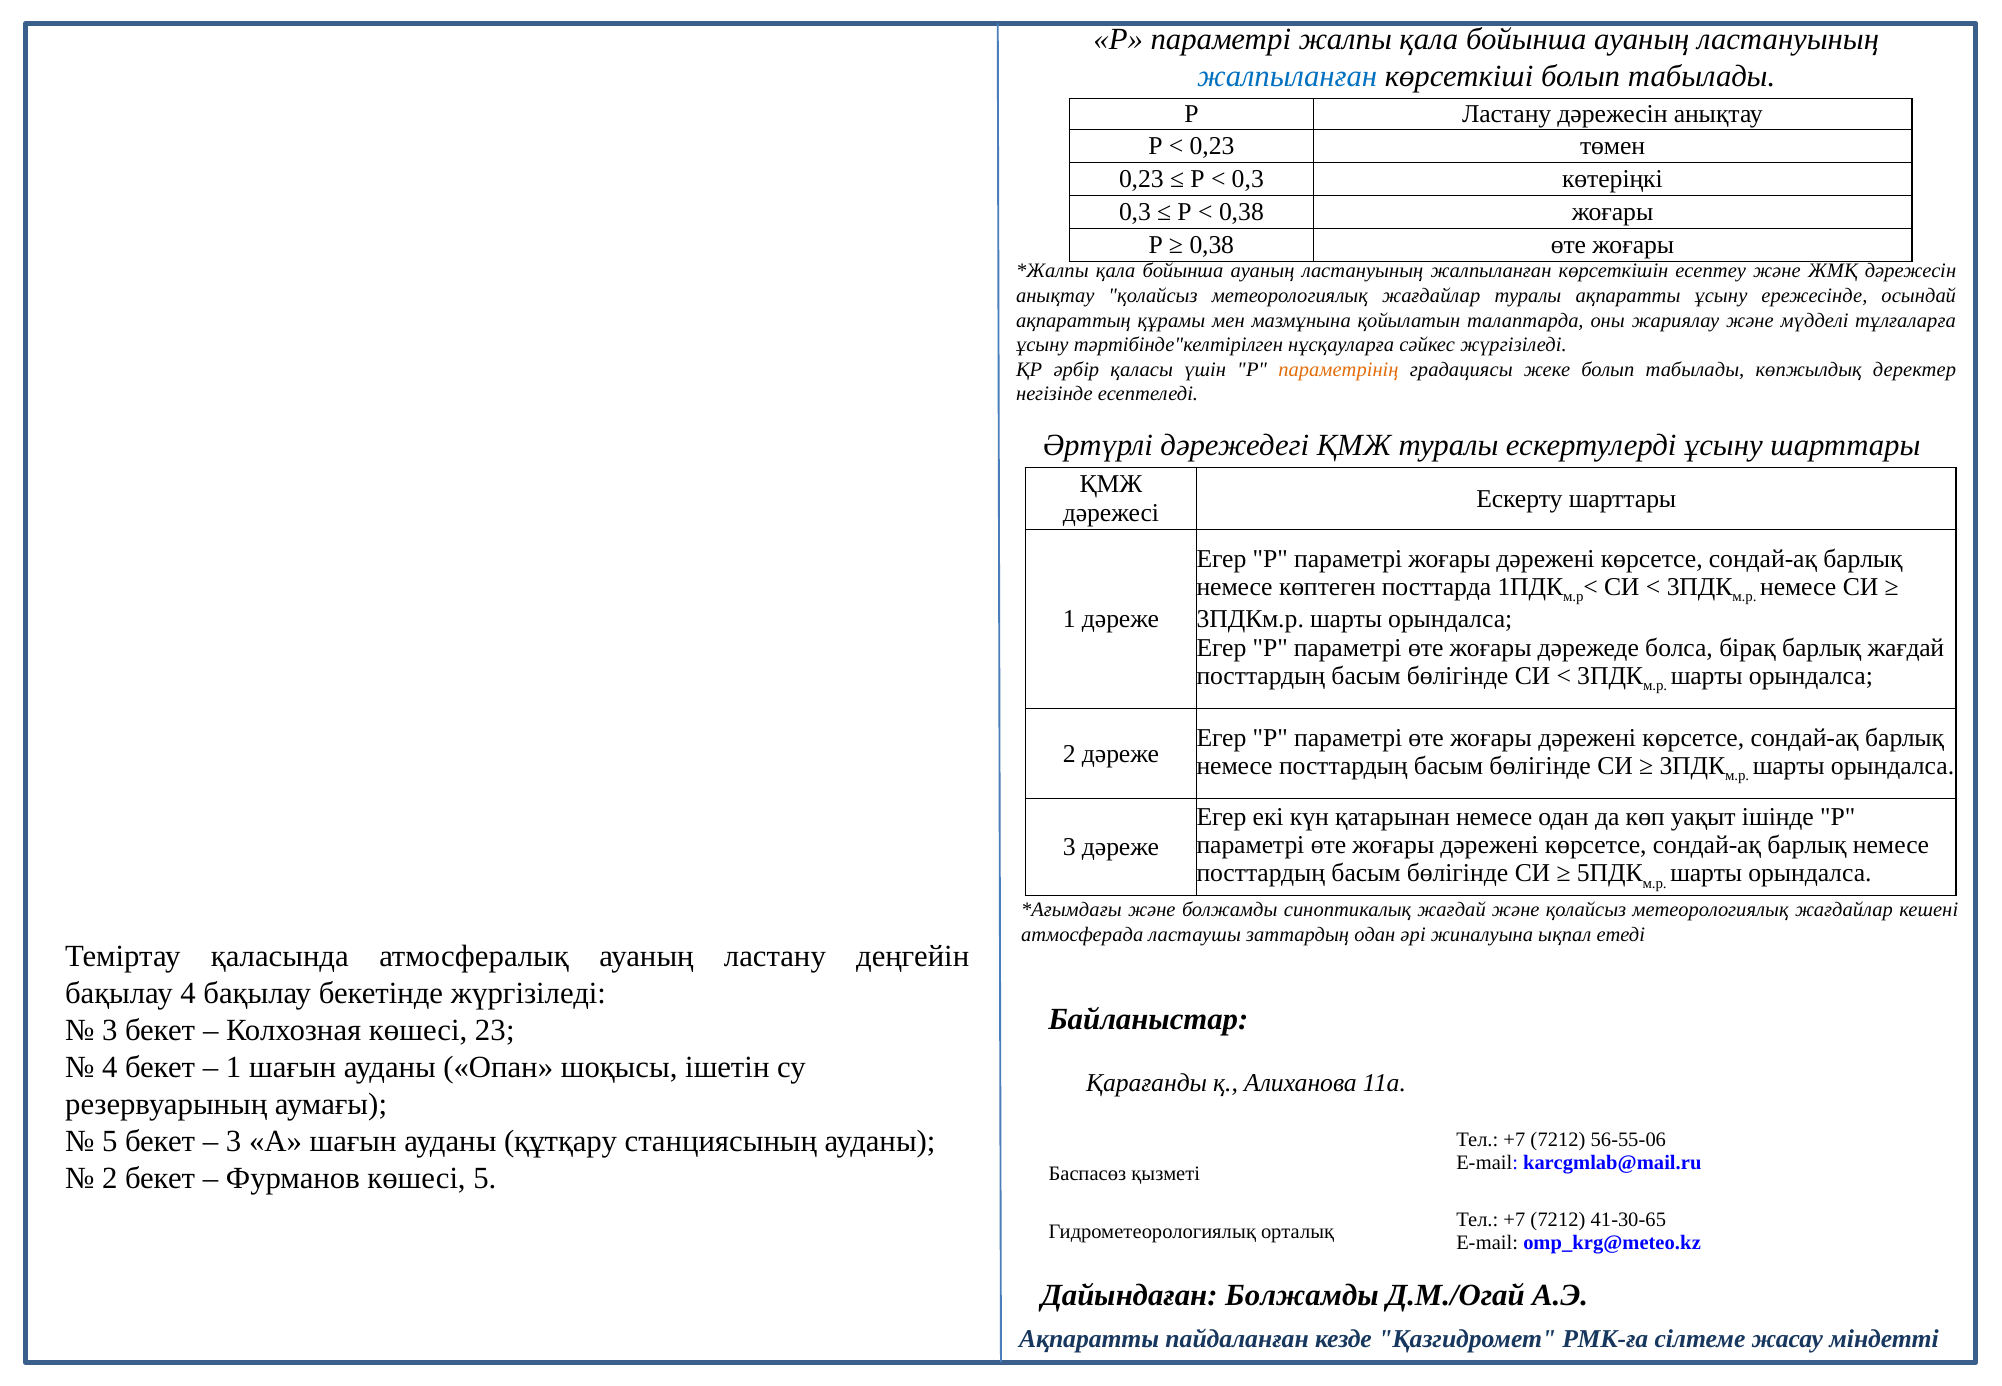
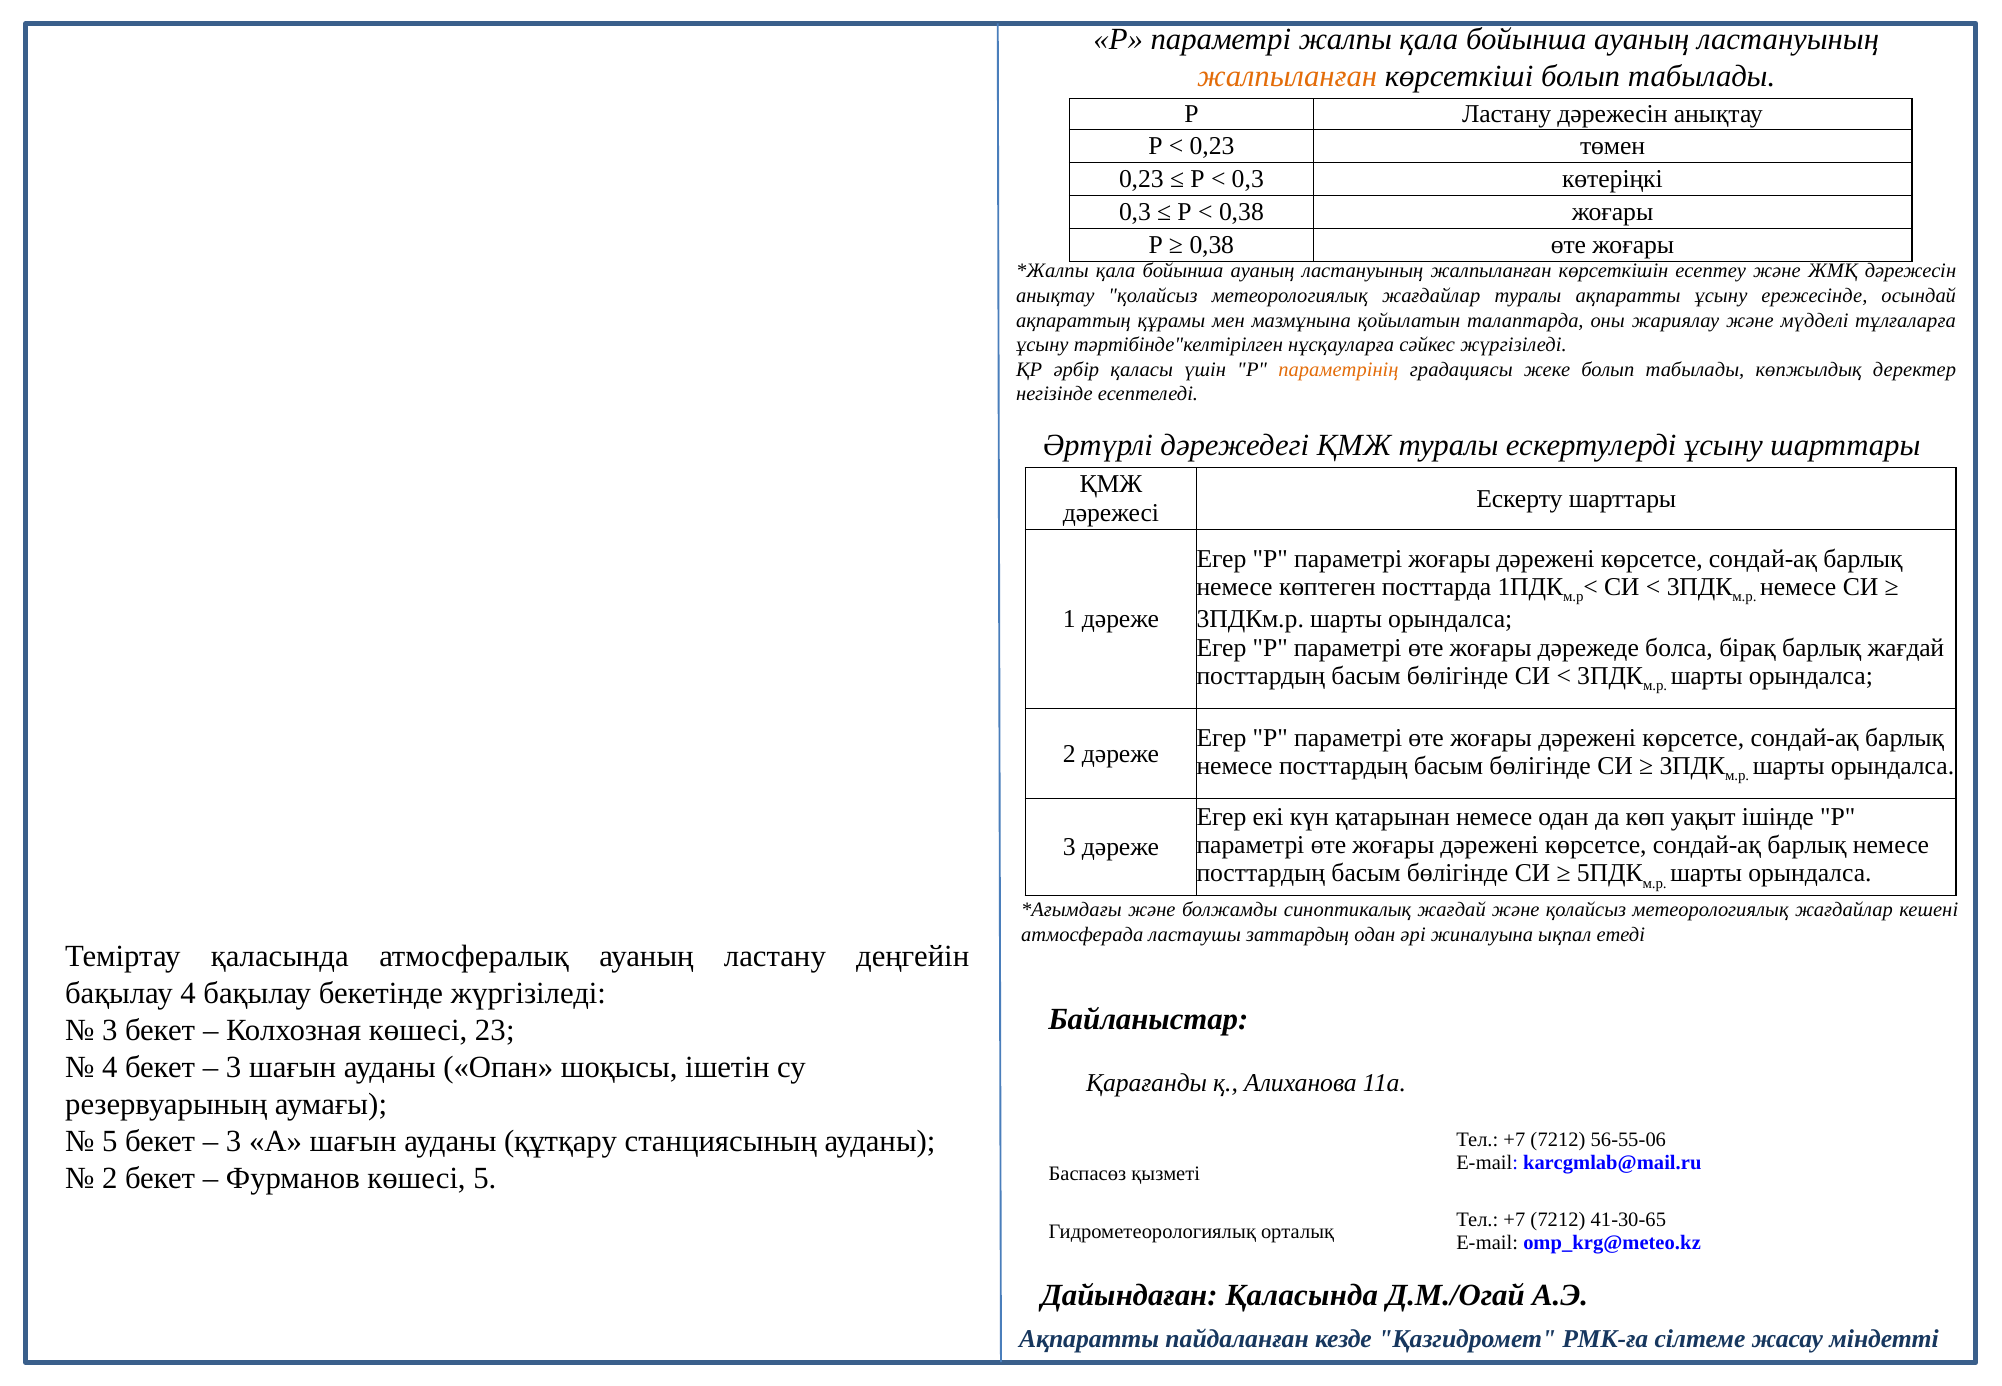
жалпыланған at (1287, 76) colour: blue -> orange
1 at (234, 1068): 1 -> 3
Дайындаған Болжамды: Болжамды -> Қаласында
